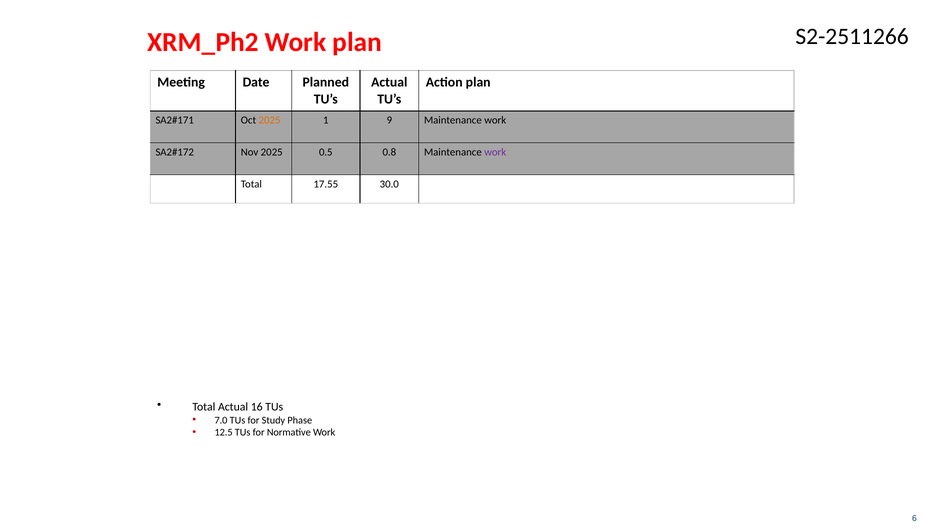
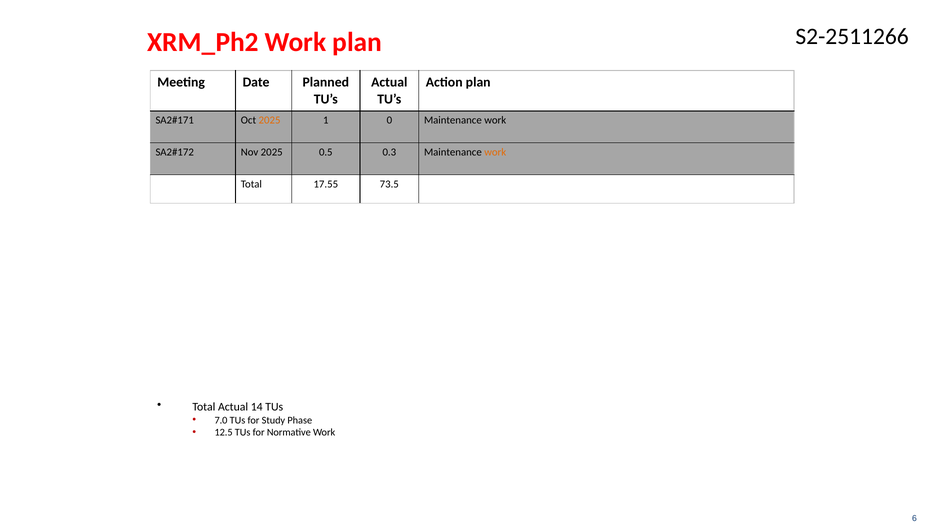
9: 9 -> 0
0.8: 0.8 -> 0.3
work at (495, 152) colour: purple -> orange
30.0: 30.0 -> 73.5
16: 16 -> 14
